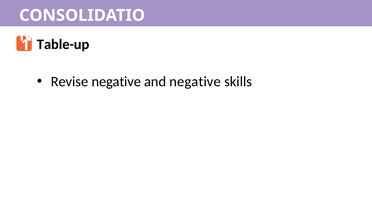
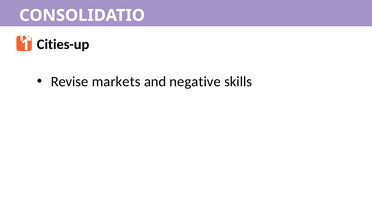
Table-up: Table-up -> Cities-up
Revise negative: negative -> markets
